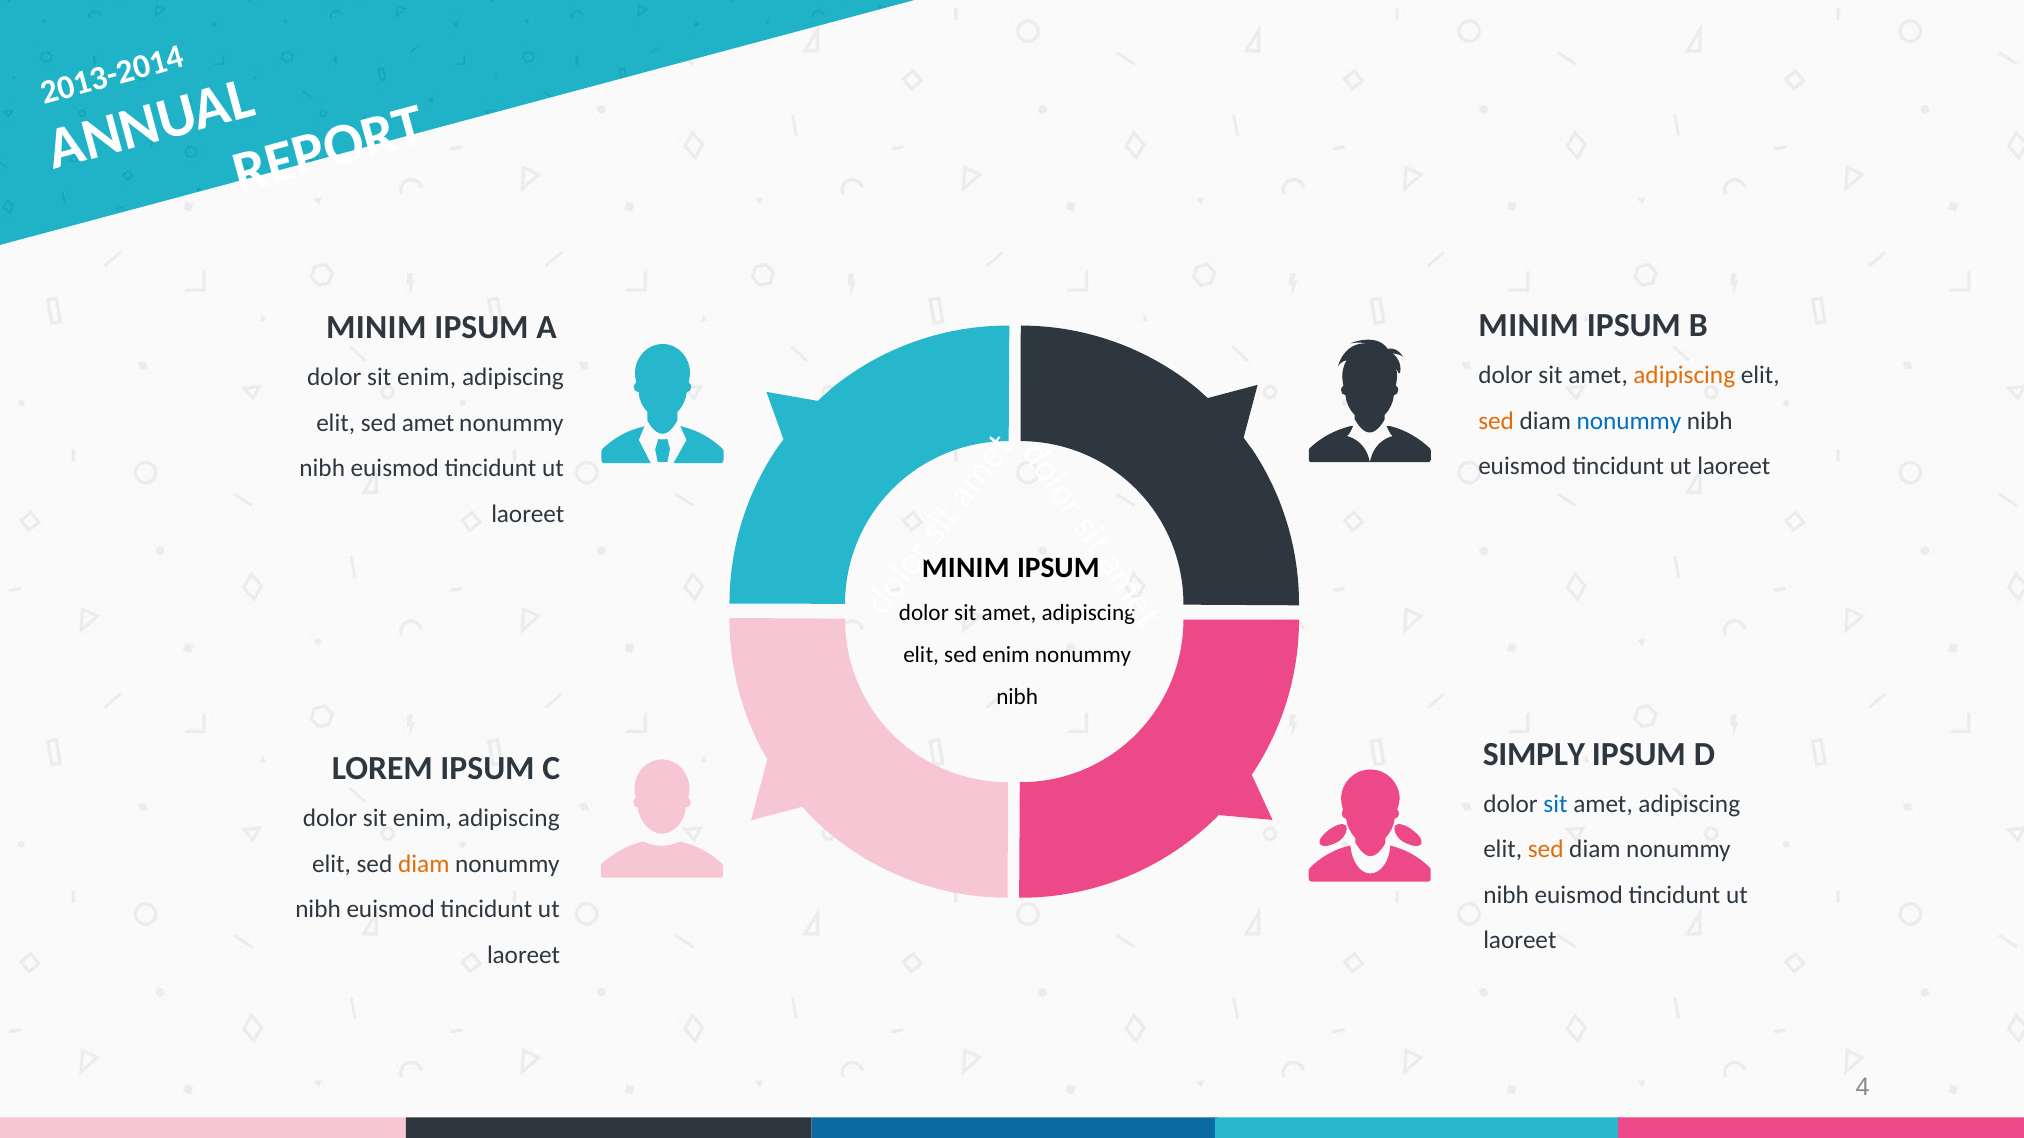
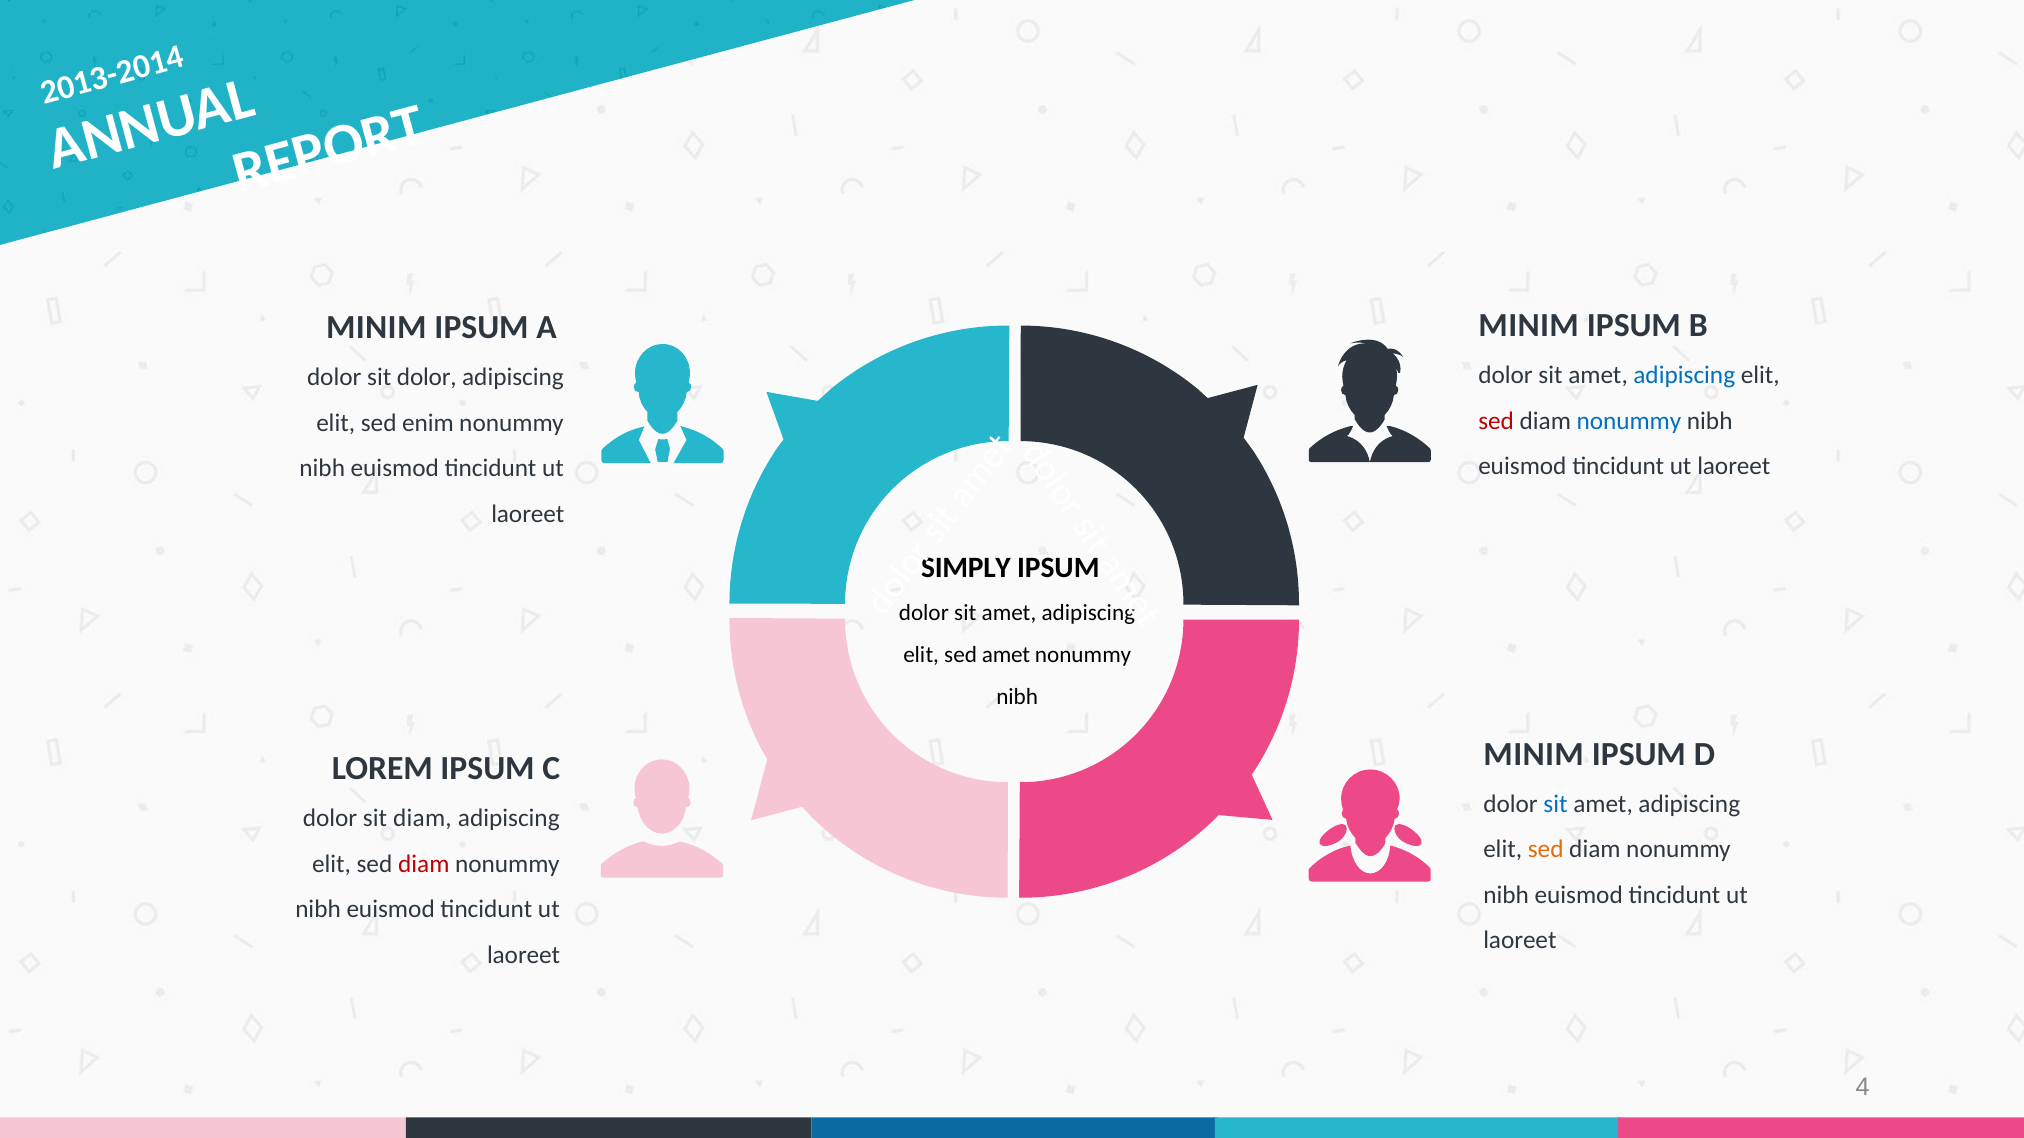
adipiscing at (1684, 375) colour: orange -> blue
enim at (427, 378): enim -> dolor
sed at (1496, 421) colour: orange -> red
sed amet: amet -> enim
MINIM at (966, 568): MINIM -> SIMPLY
sed enim: enim -> amet
SIMPLY at (1534, 754): SIMPLY -> MINIM
enim at (422, 819): enim -> diam
diam at (424, 864) colour: orange -> red
